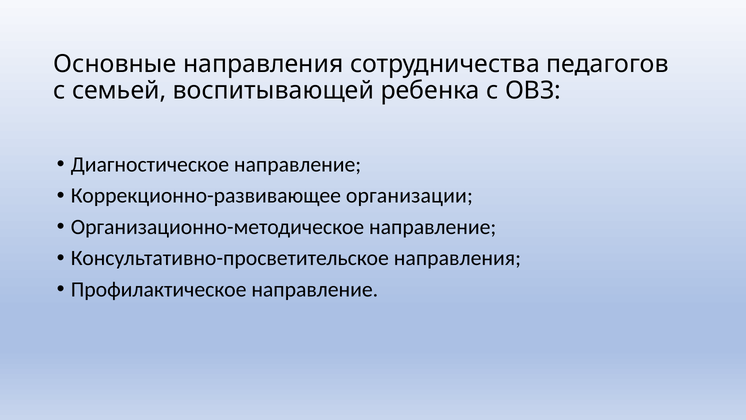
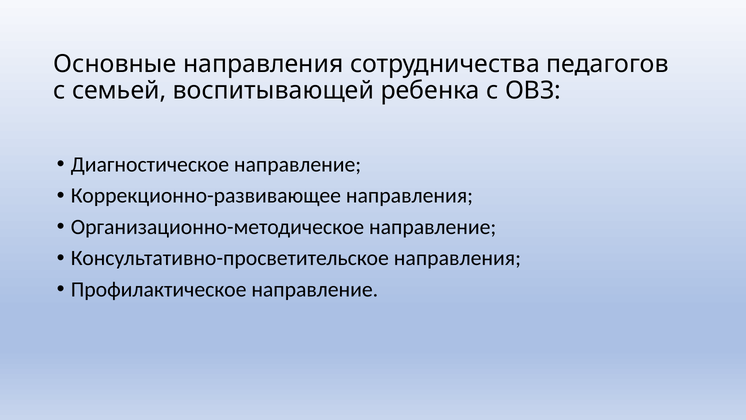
Коррекционно-развивающее организации: организации -> направления
